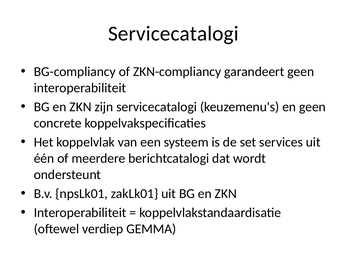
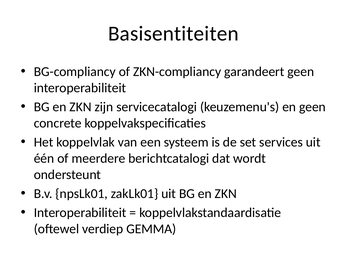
Servicecatalogi at (173, 34): Servicecatalogi -> Basisentiteiten
